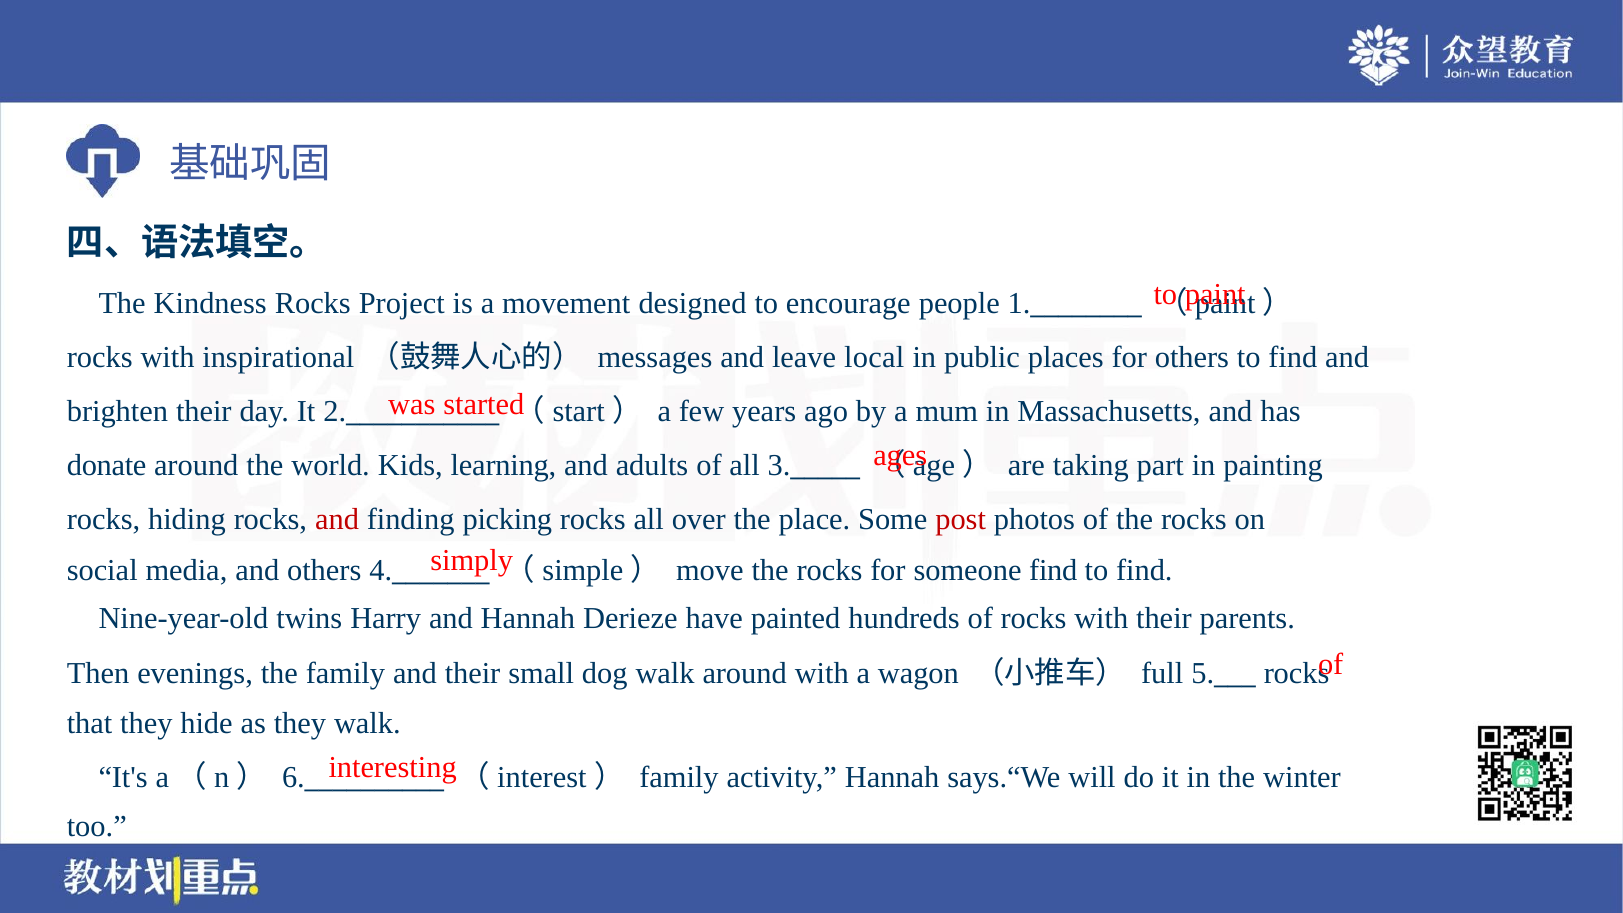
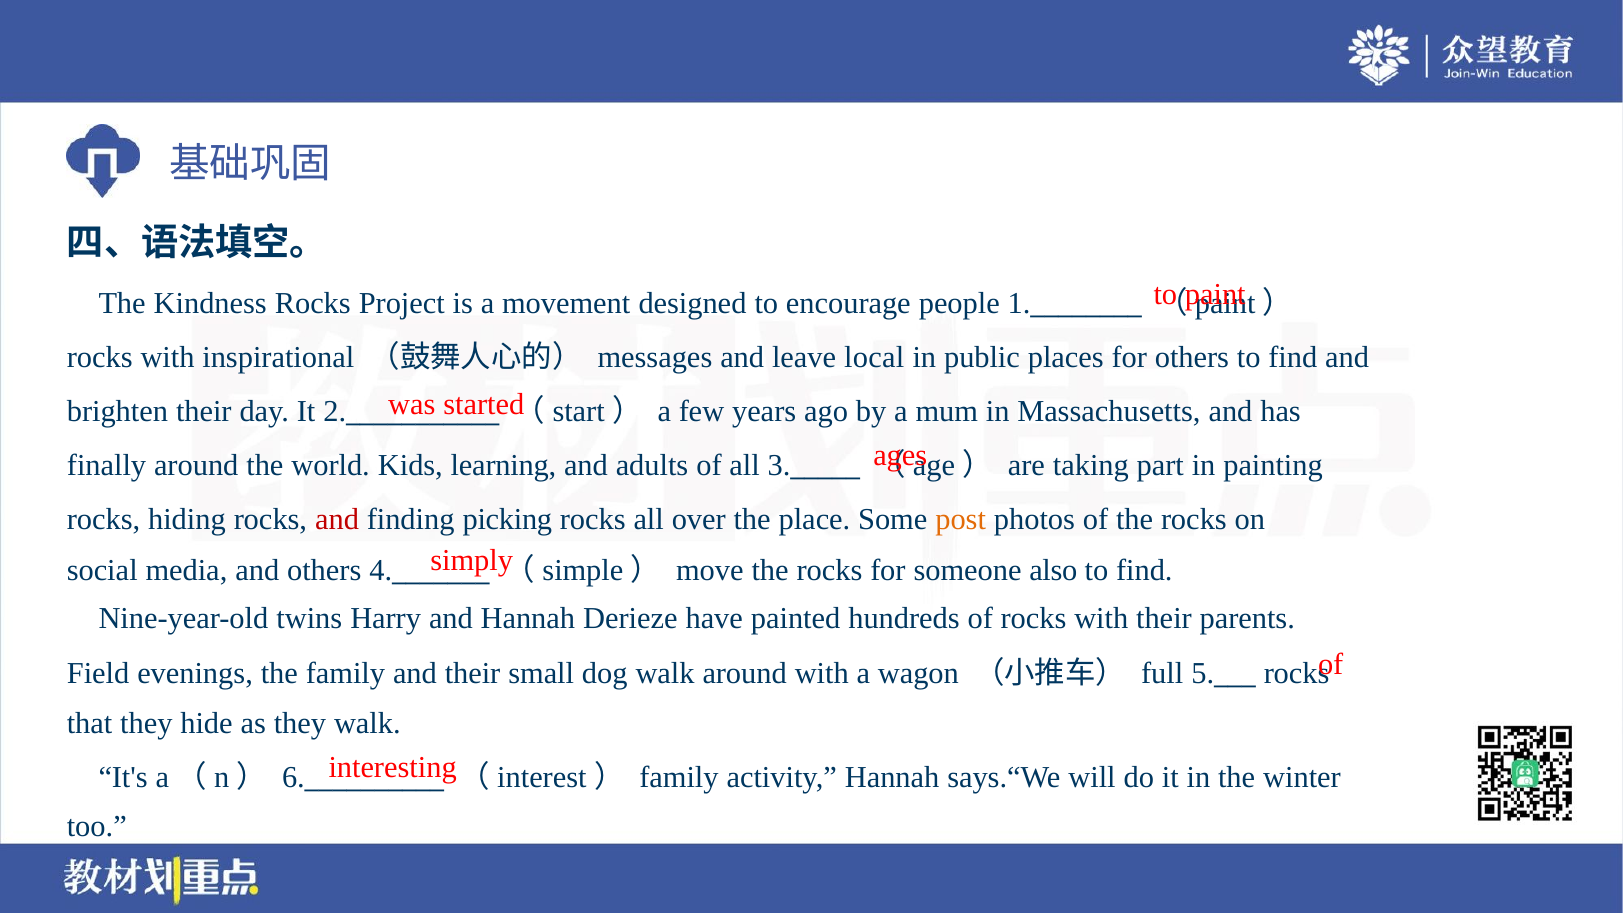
donate: donate -> finally
post colour: red -> orange
someone find: find -> also
Then: Then -> Field
